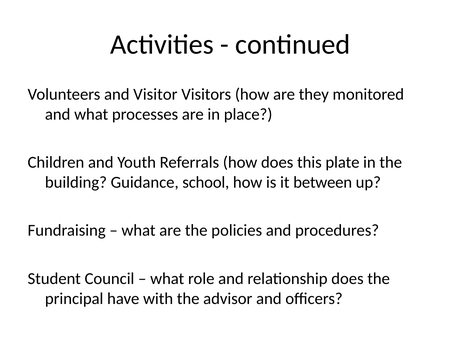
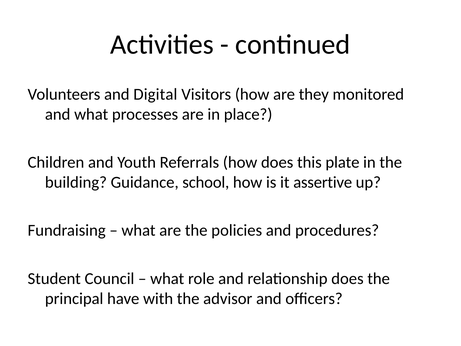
Visitor: Visitor -> Digital
between: between -> assertive
